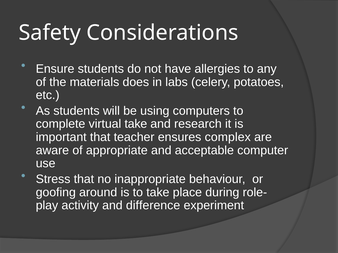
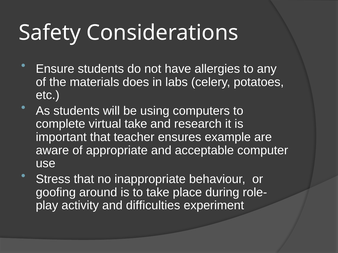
complex: complex -> example
difference: difference -> difficulties
